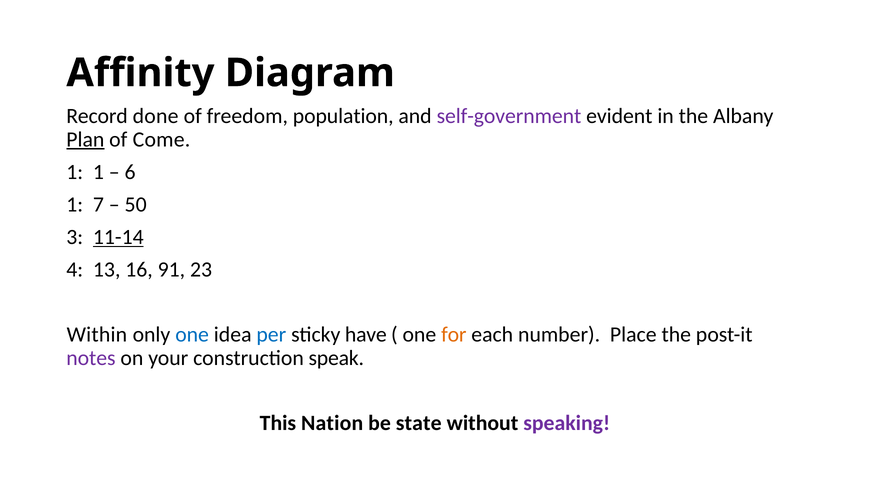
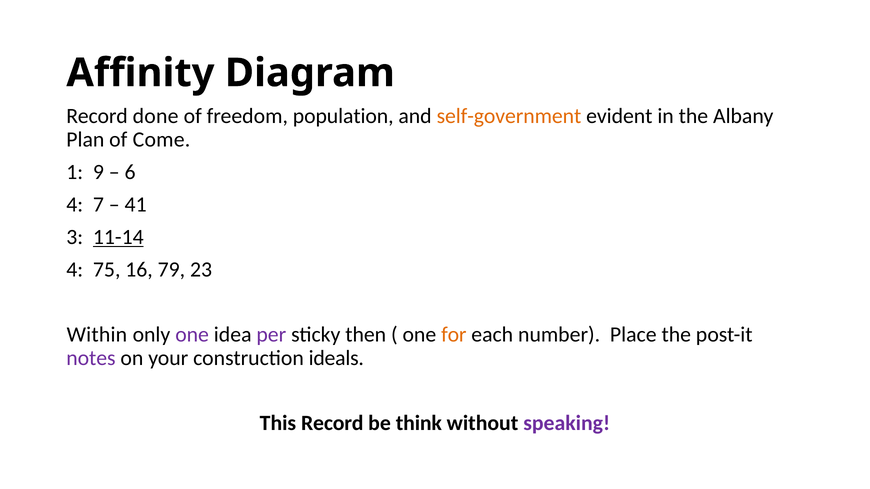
self-government colour: purple -> orange
Plan underline: present -> none
1 1: 1 -> 9
1 at (75, 205): 1 -> 4
50: 50 -> 41
13: 13 -> 75
91: 91 -> 79
one at (192, 335) colour: blue -> purple
per colour: blue -> purple
have: have -> then
speak: speak -> ideals
This Nation: Nation -> Record
state: state -> think
